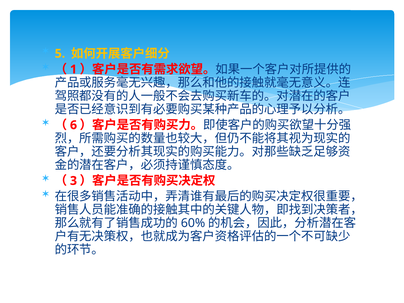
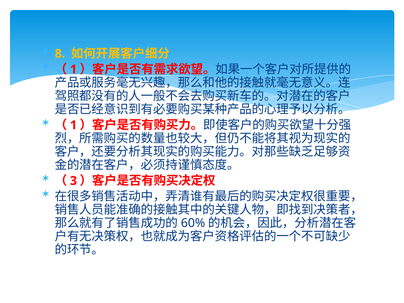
5: 5 -> 8
6 at (73, 125): 6 -> 1
